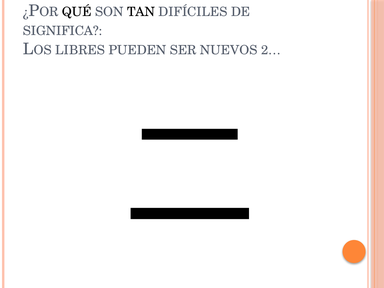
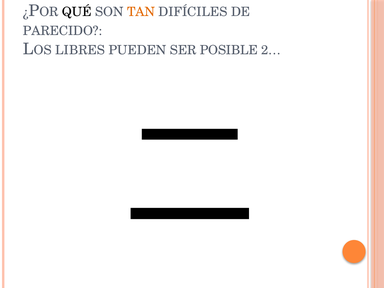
TAN colour: black -> orange
SIGNIFICA: SIGNIFICA -> PARECIDO
NUEVOS: NUEVOS -> POSIBLE
